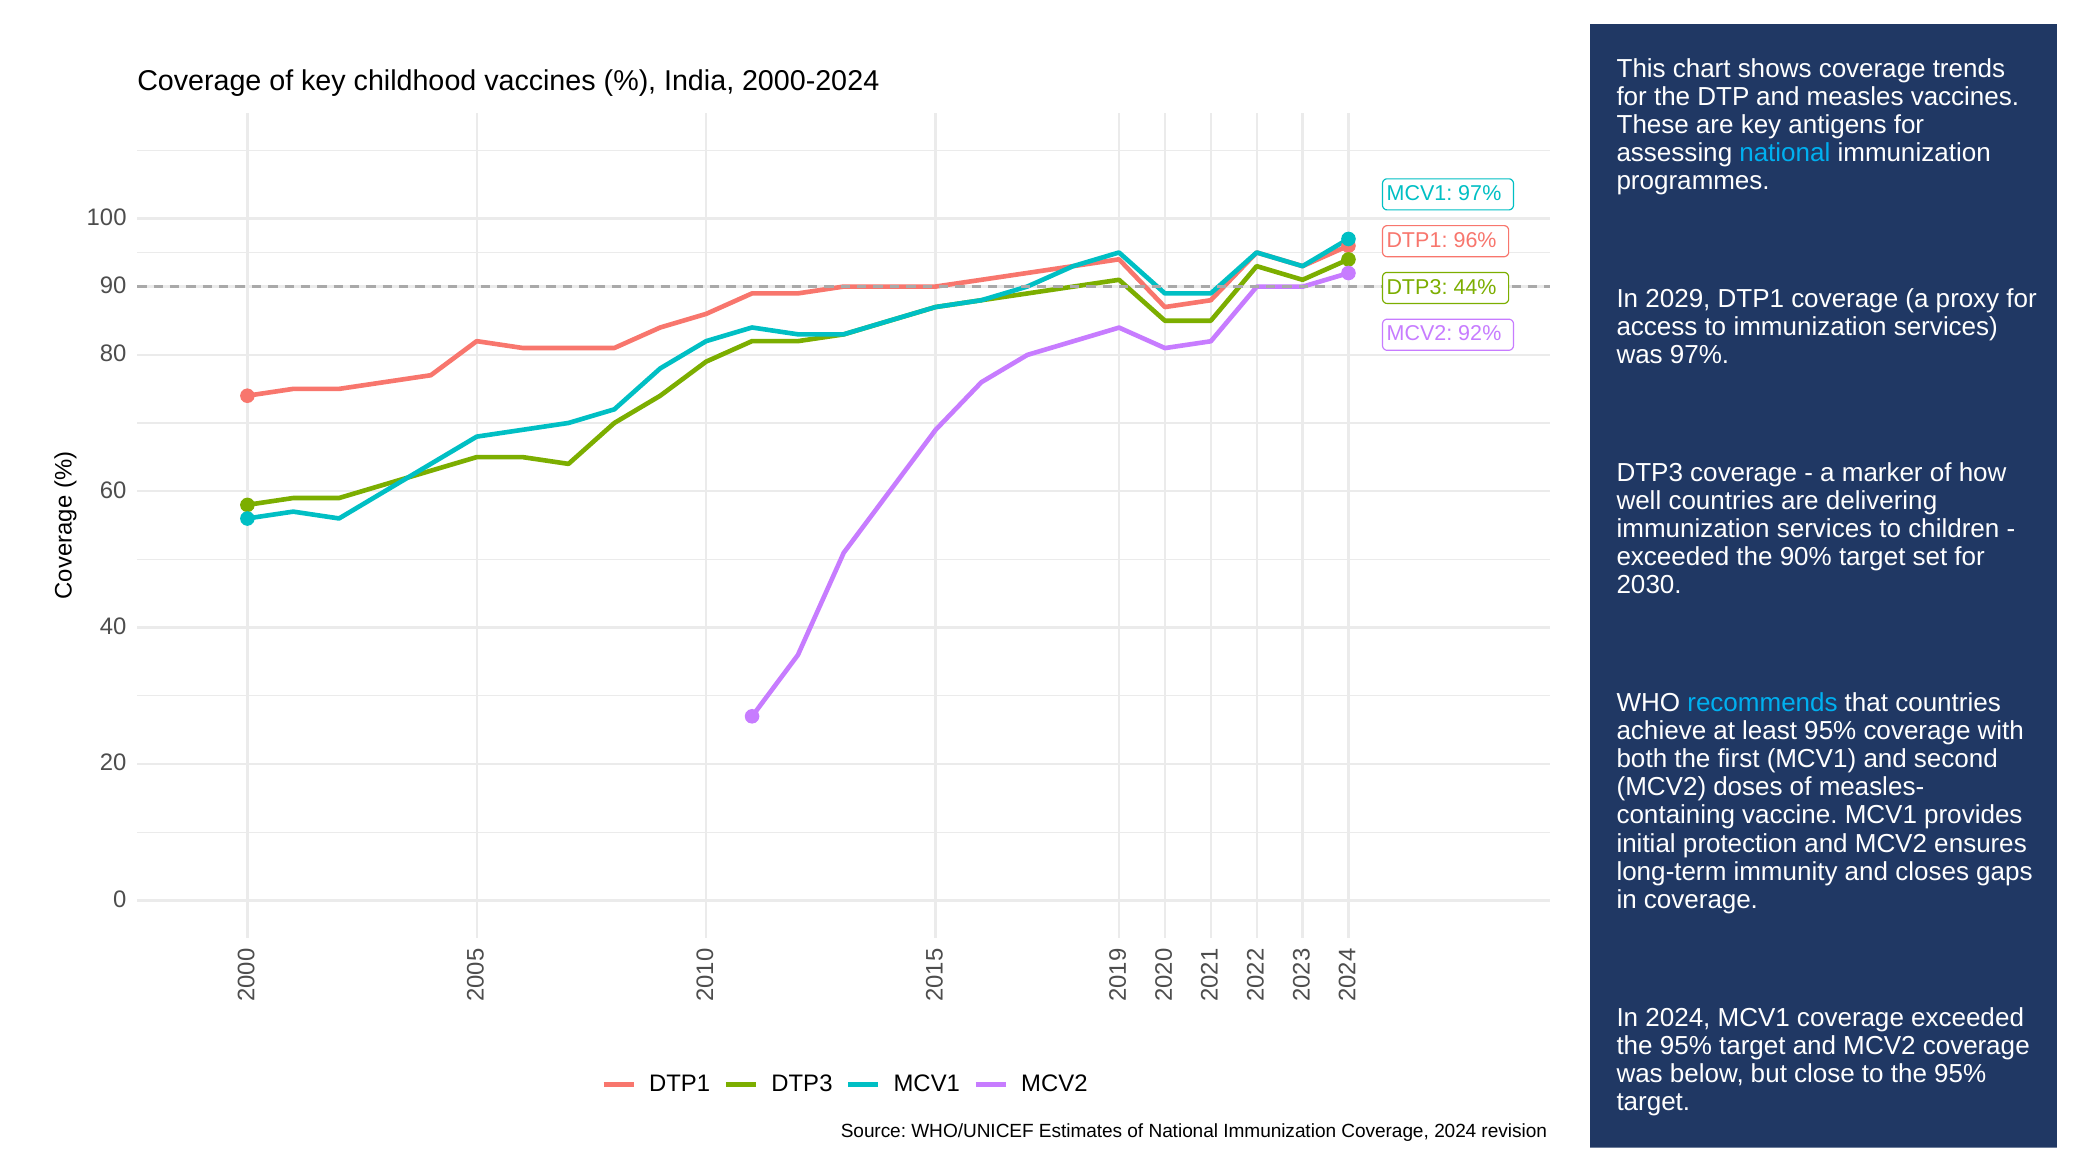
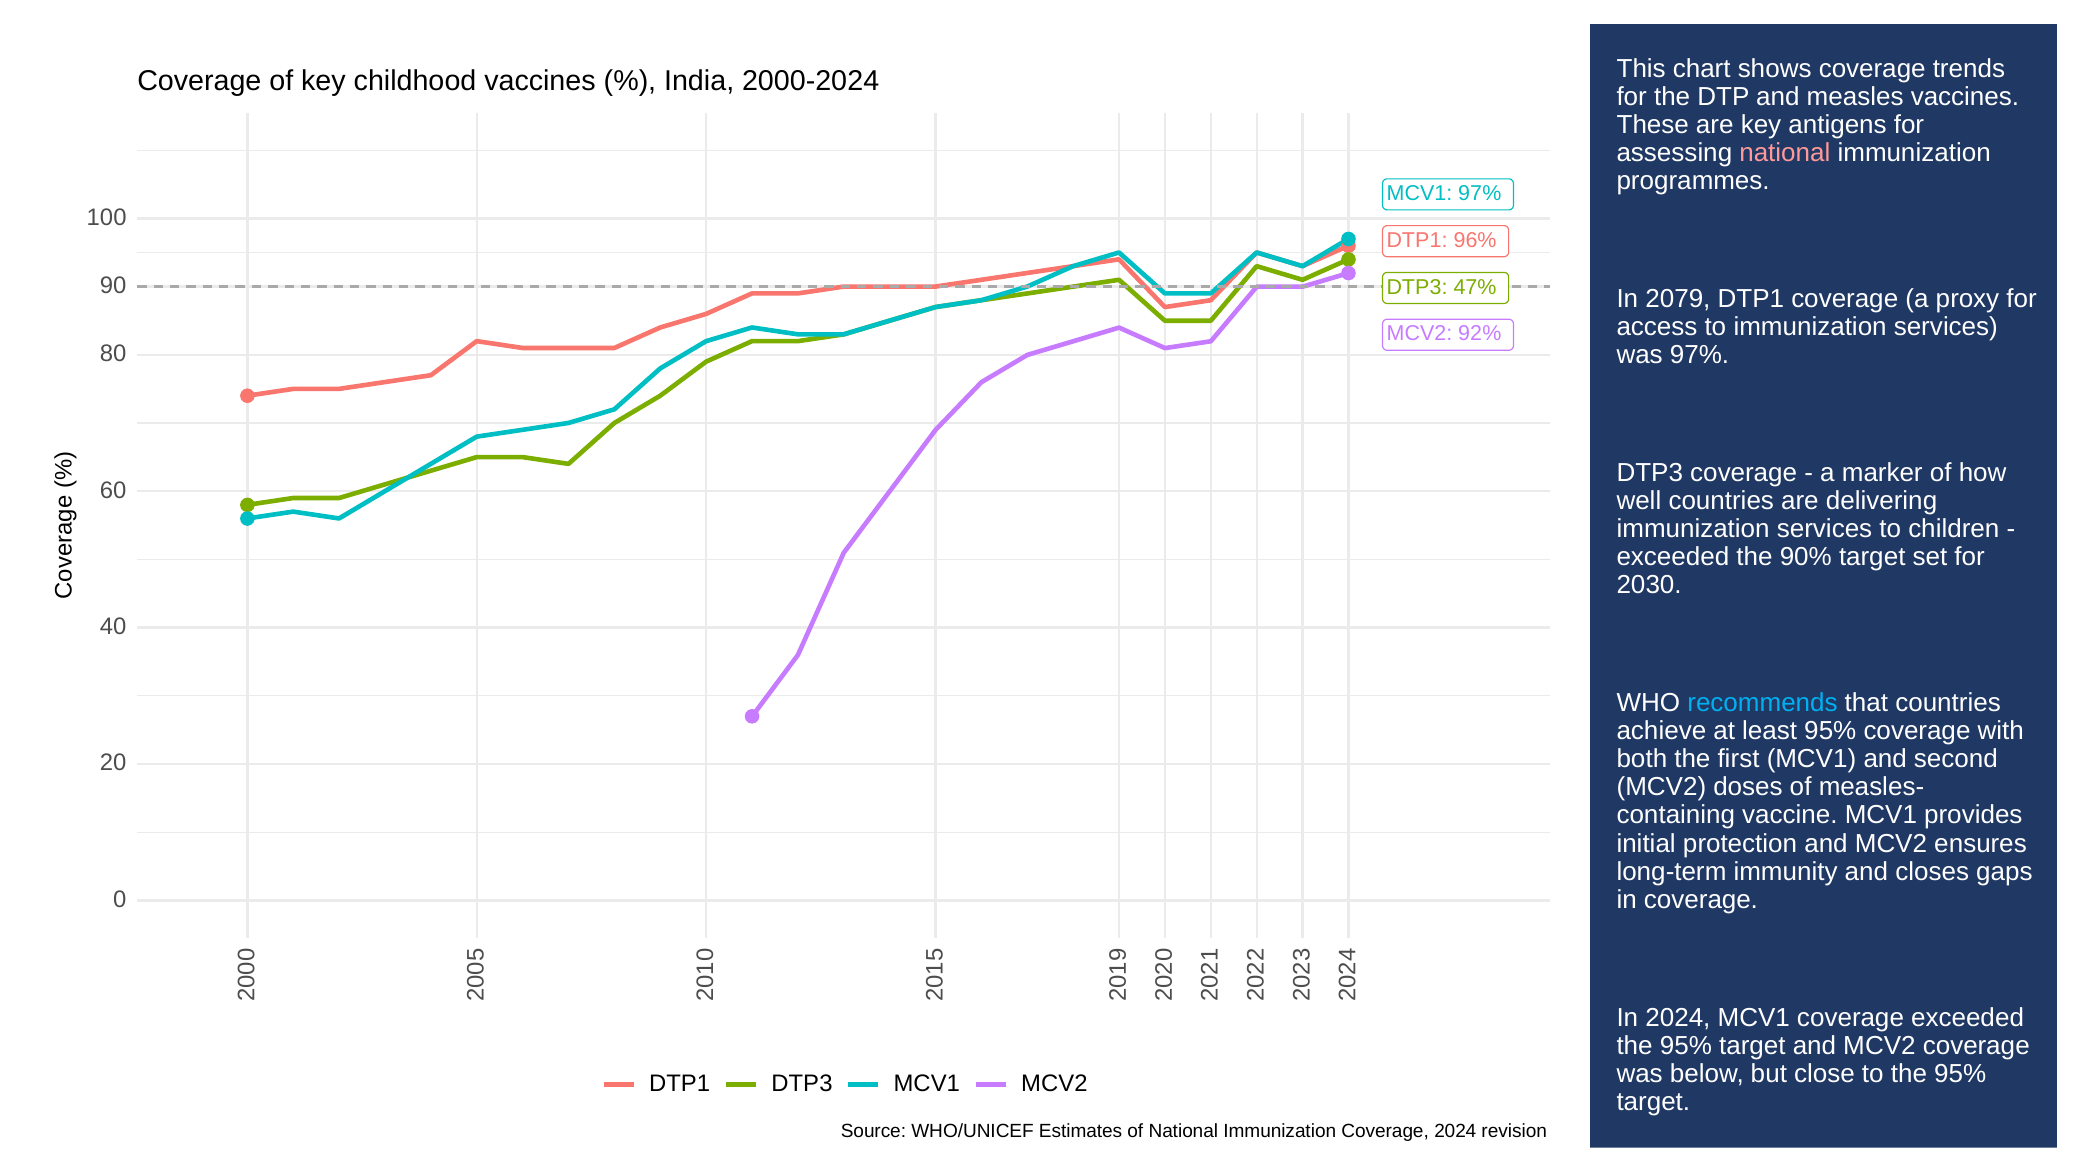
national at (1785, 153) colour: light blue -> pink
44%: 44% -> 47%
2029: 2029 -> 2079
